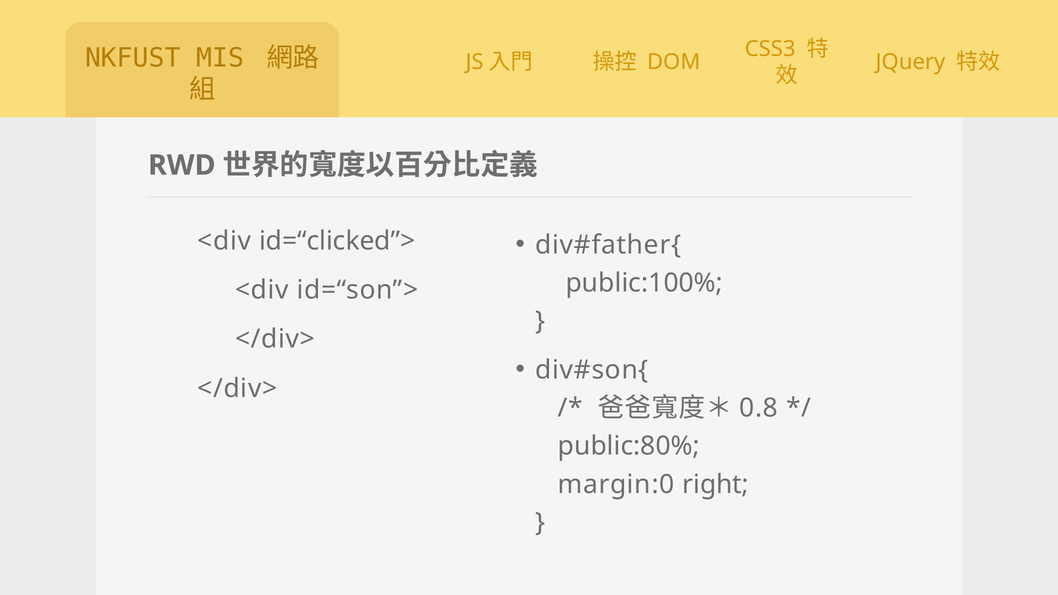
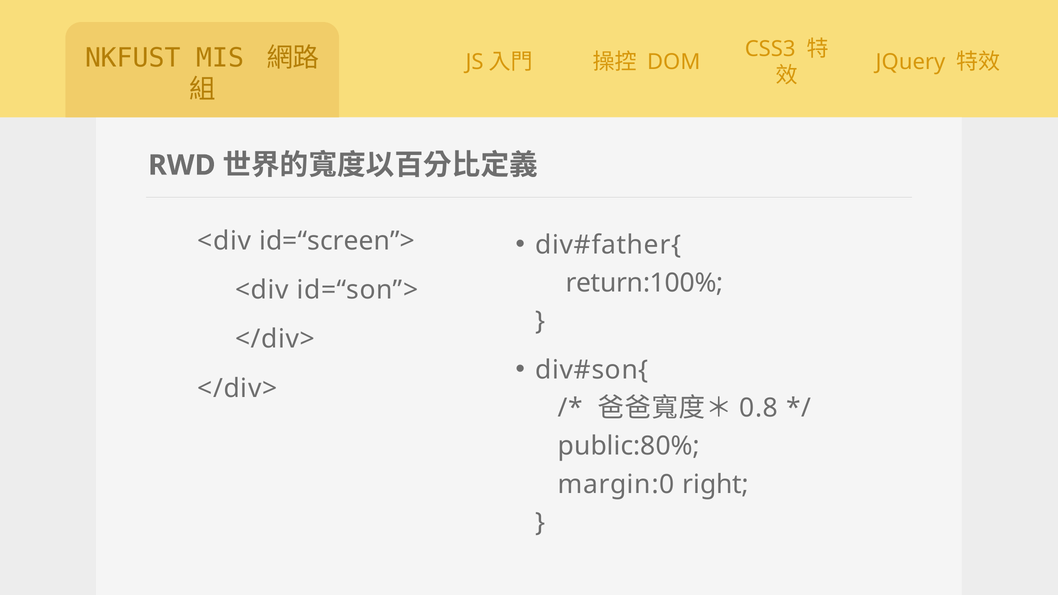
id=“clicked”>: id=“clicked”> -> id=“screen”>
public:100%: public:100% -> return:100%
